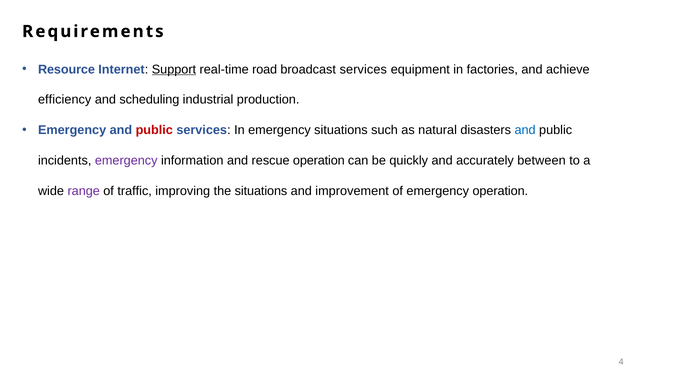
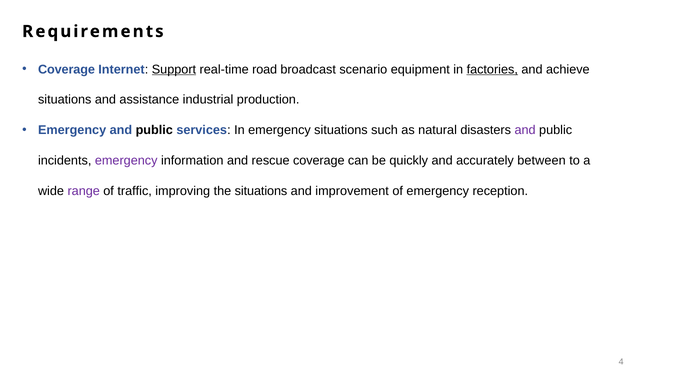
Resource at (66, 69): Resource -> Coverage
broadcast services: services -> scenario
factories underline: none -> present
efficiency at (65, 100): efficiency -> situations
scheduling: scheduling -> assistance
public at (154, 130) colour: red -> black
and at (525, 130) colour: blue -> purple
rescue operation: operation -> coverage
emergency operation: operation -> reception
